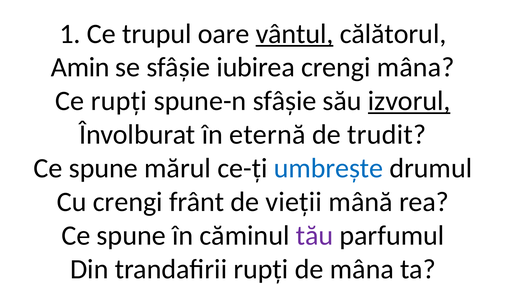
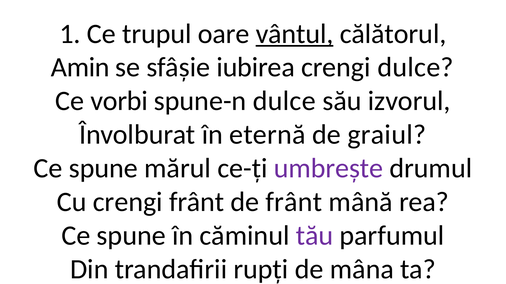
crengi mâna: mâna -> dulce
Ce rupți: rupți -> vorbi
spune-n sfâșie: sfâșie -> dulce
izvorul underline: present -> none
trudit: trudit -> graiul
umbrește colour: blue -> purple
de vieții: vieții -> frânt
